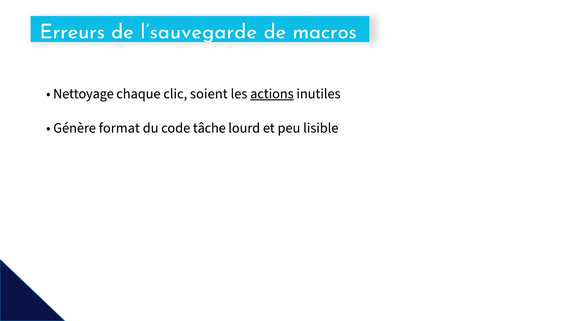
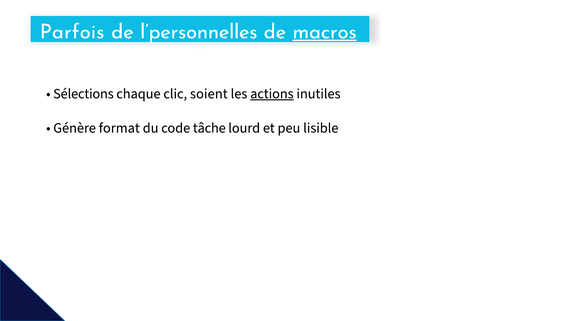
Erreurs: Erreurs -> Parfois
l’sauvegarde: l’sauvegarde -> l’personnelles
macros underline: none -> present
Nettoyage: Nettoyage -> Sélections
